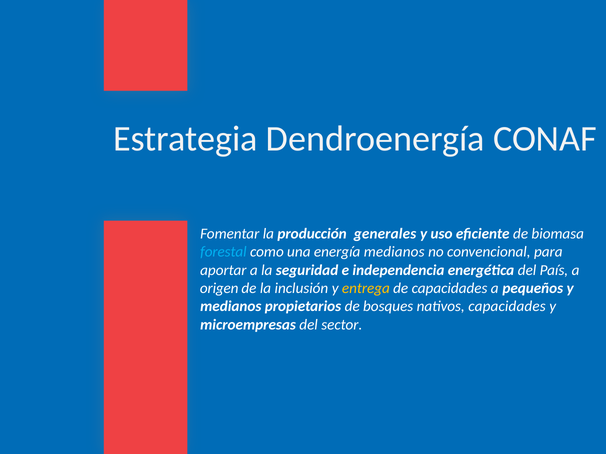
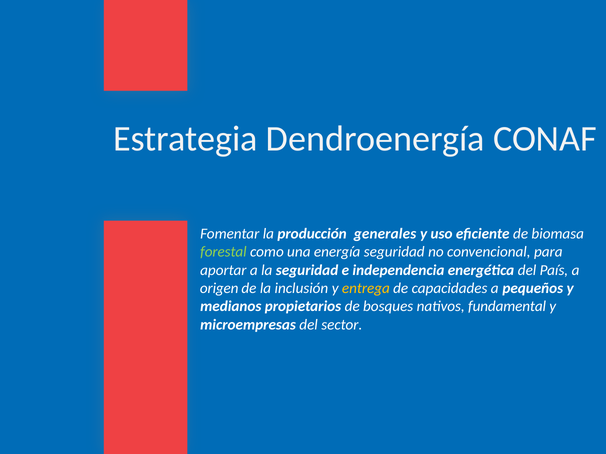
forestal colour: light blue -> light green
energía medianos: medianos -> seguridad
nativos capacidades: capacidades -> fundamental
